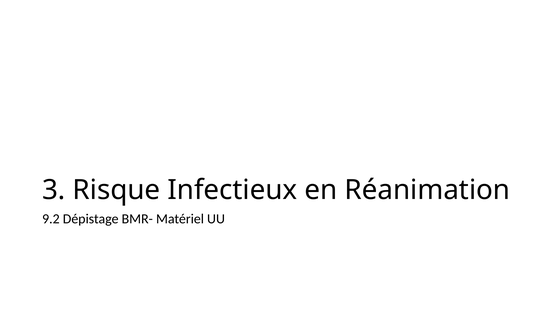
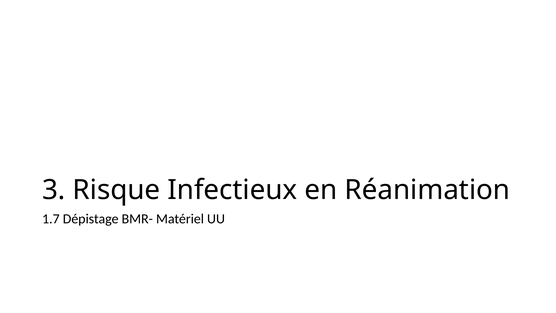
9.2: 9.2 -> 1.7
